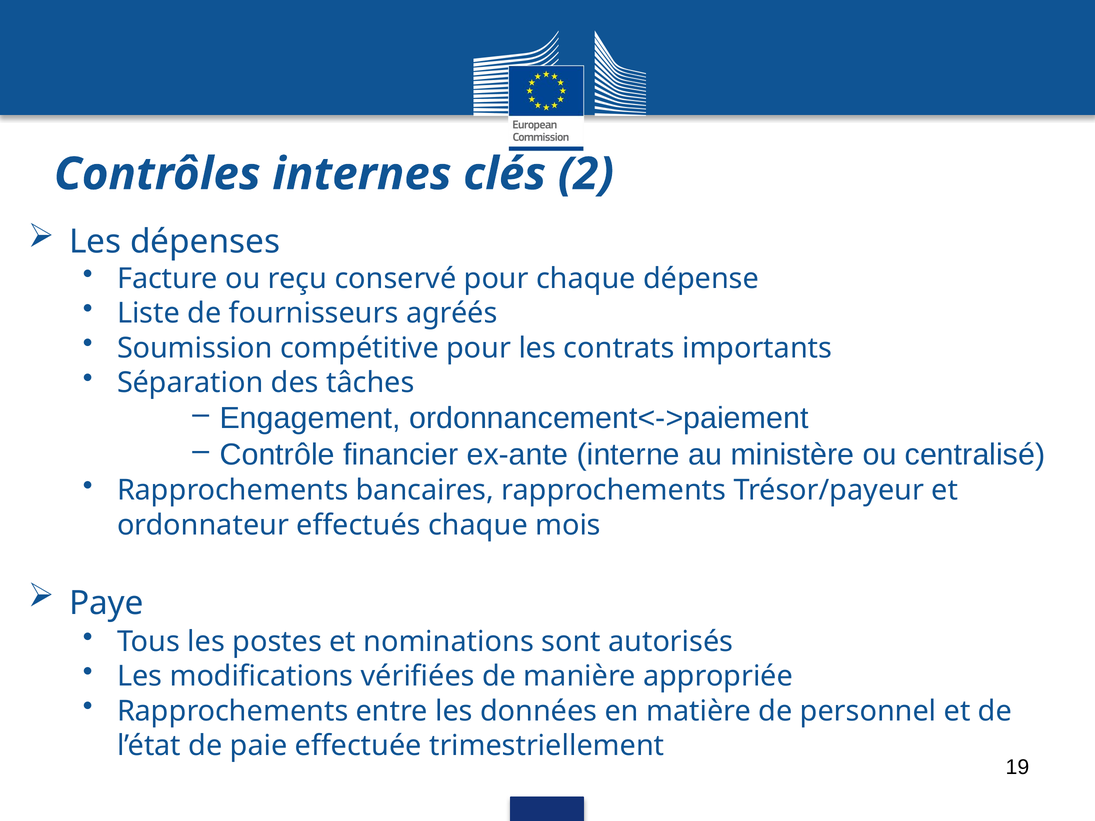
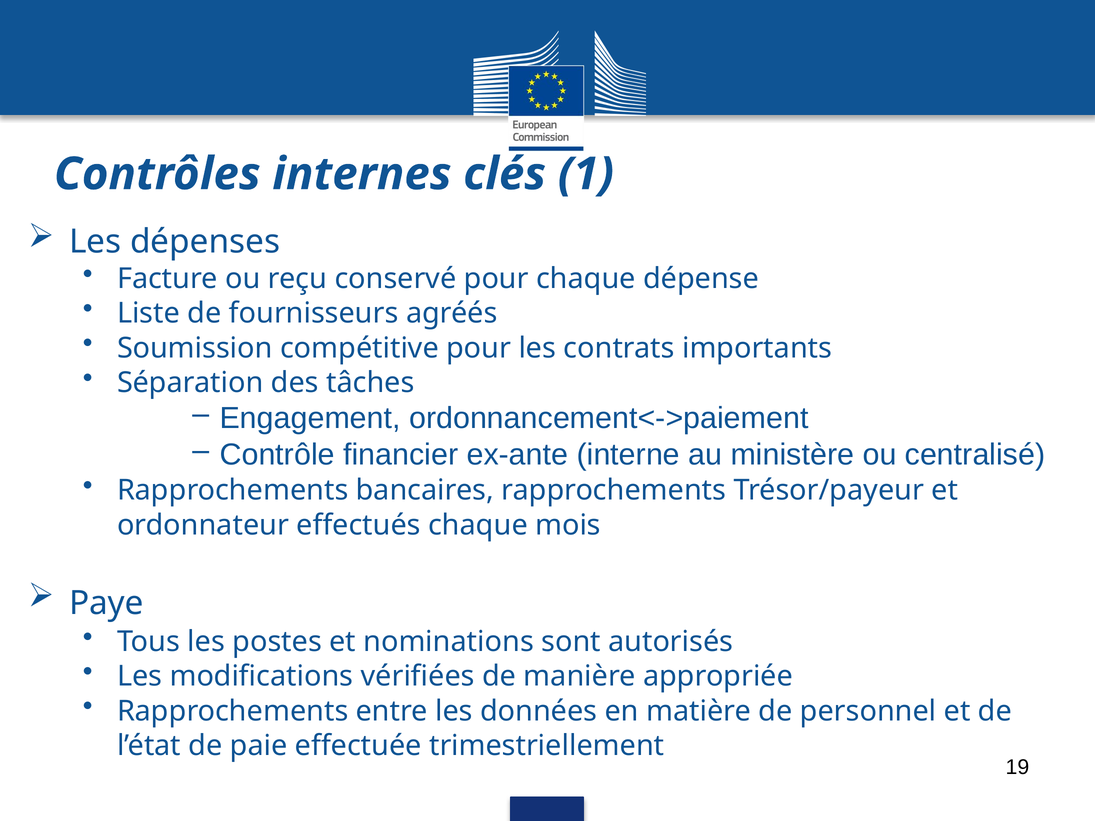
2: 2 -> 1
